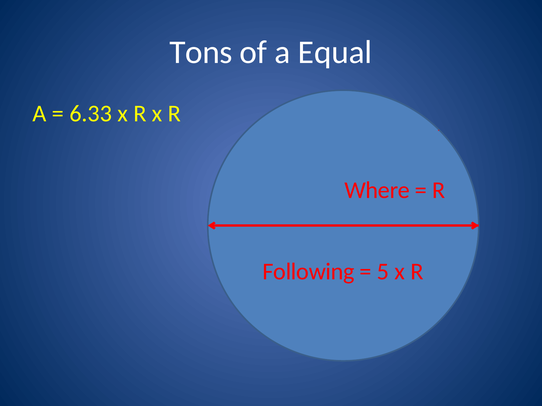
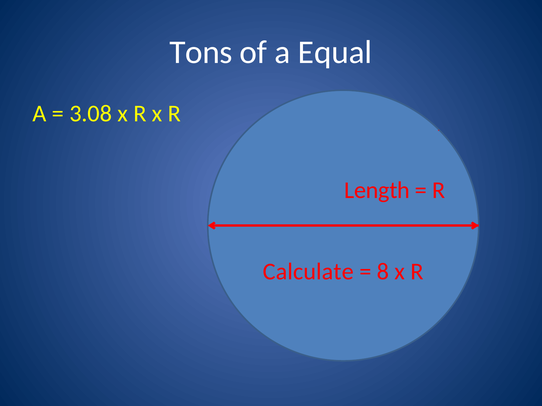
6.33: 6.33 -> 3.08
Where: Where -> Length
Following: Following -> Calculate
5: 5 -> 8
